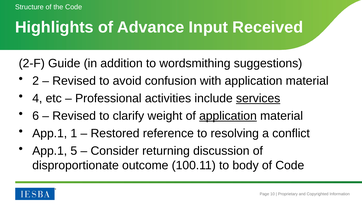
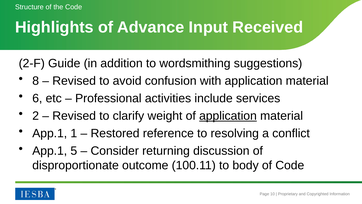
2: 2 -> 8
4: 4 -> 6
services underline: present -> none
6: 6 -> 2
